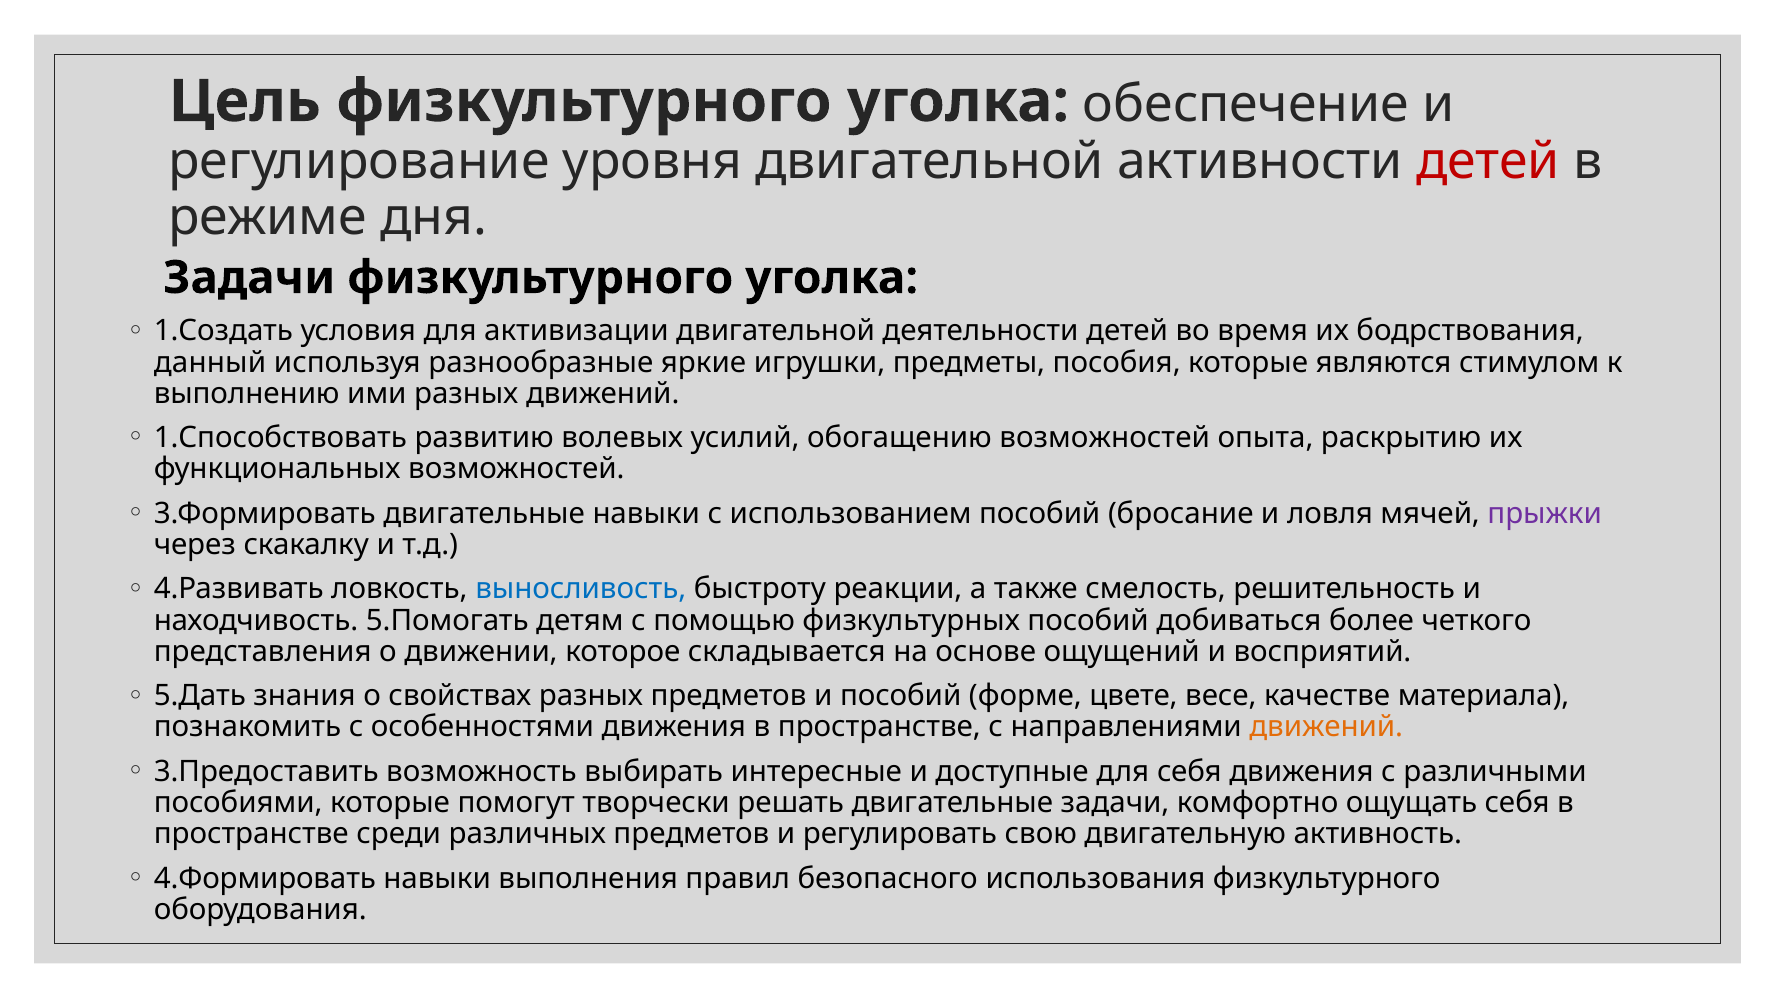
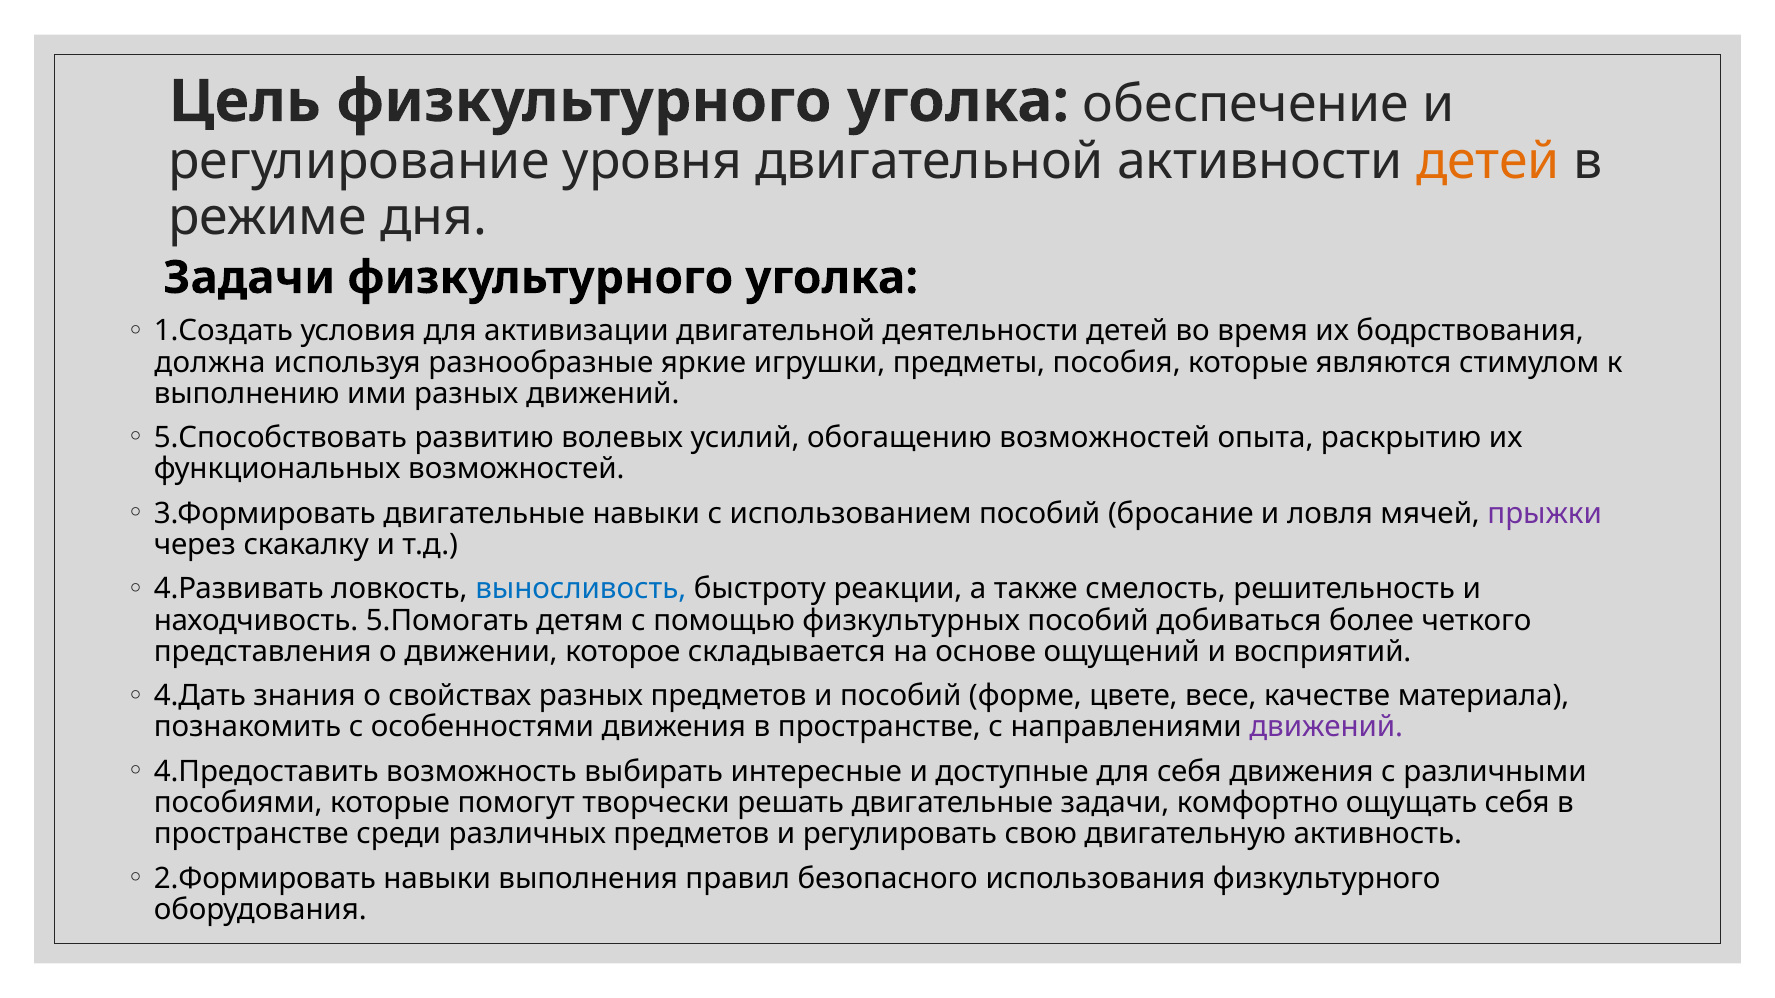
детей at (1488, 162) colour: red -> orange
данный: данный -> должна
1.Способствовать: 1.Способствовать -> 5.Способствовать
5.Дать: 5.Дать -> 4.Дать
движений at (1326, 728) colour: orange -> purple
3.Предоставить: 3.Предоставить -> 4.Предоставить
4.Формировать: 4.Формировать -> 2.Формировать
